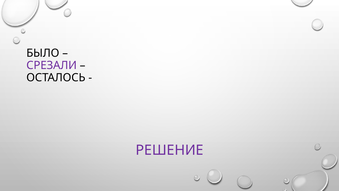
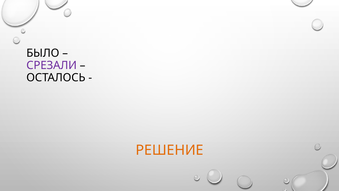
РЕШЕНИЕ colour: purple -> orange
